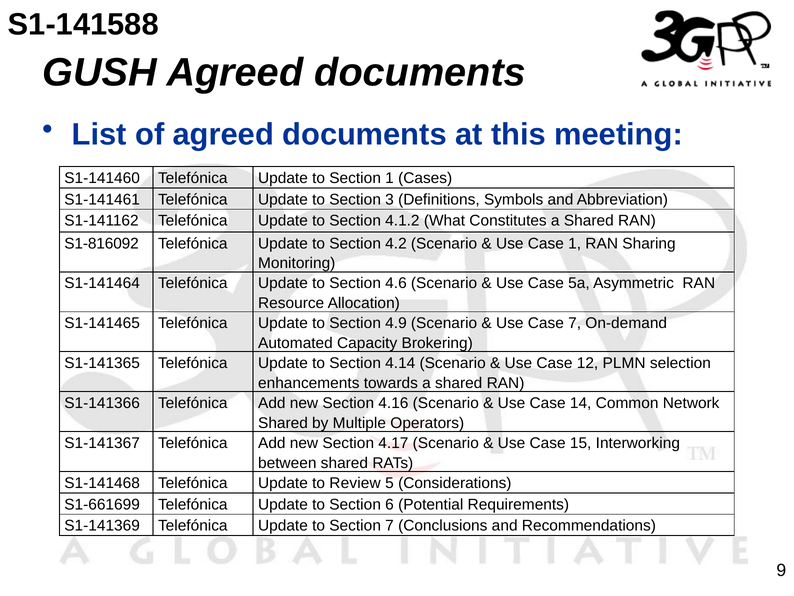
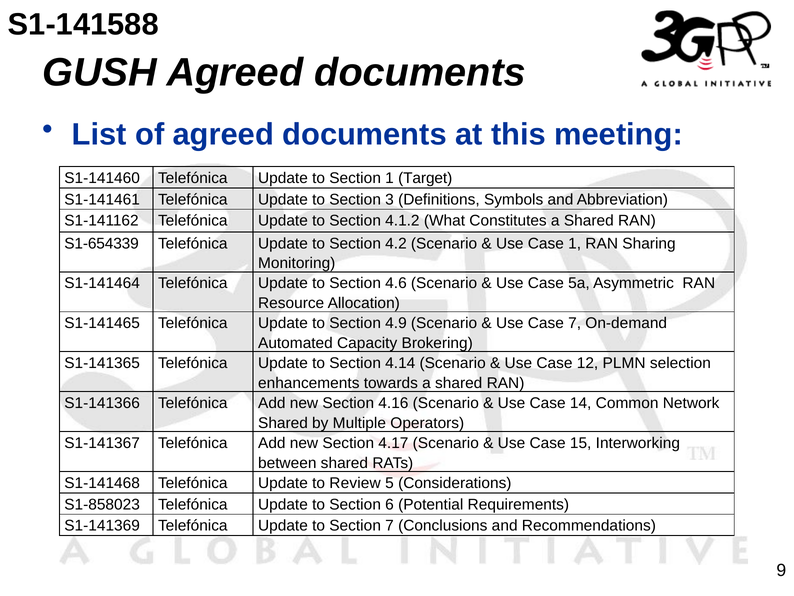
Cases: Cases -> Target
S1-816092: S1-816092 -> S1-654339
S1-661699: S1-661699 -> S1-858023
